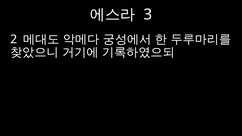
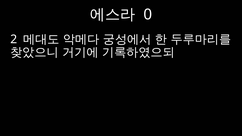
3: 3 -> 0
